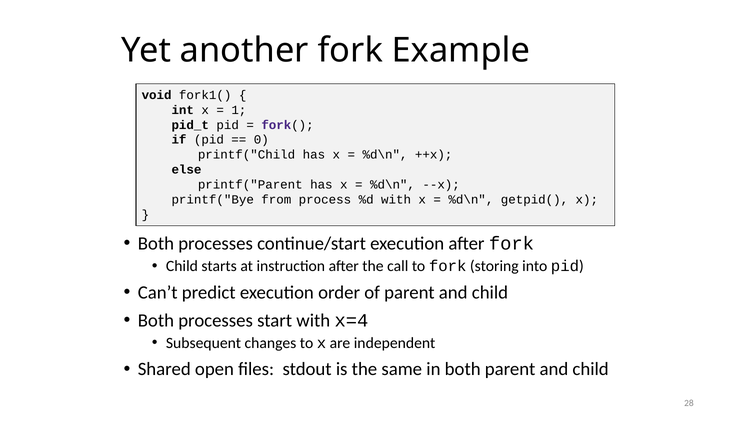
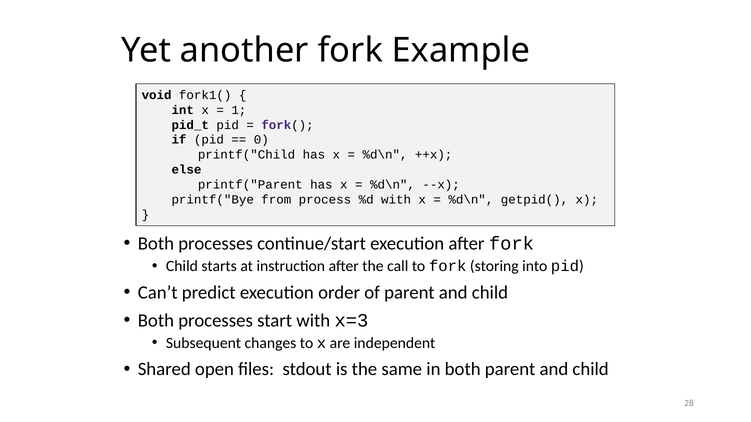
x=4: x=4 -> x=3
